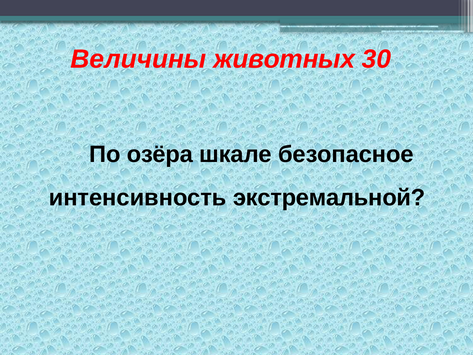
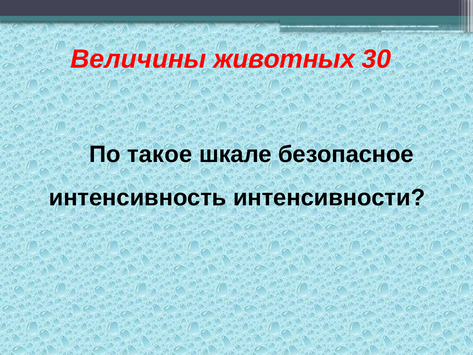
озёра: озёра -> такое
экстремальной: экстремальной -> интенсивности
